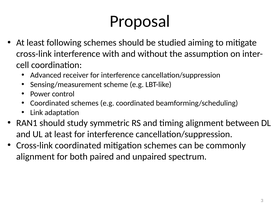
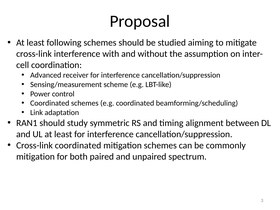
alignment at (35, 157): alignment -> mitigation
